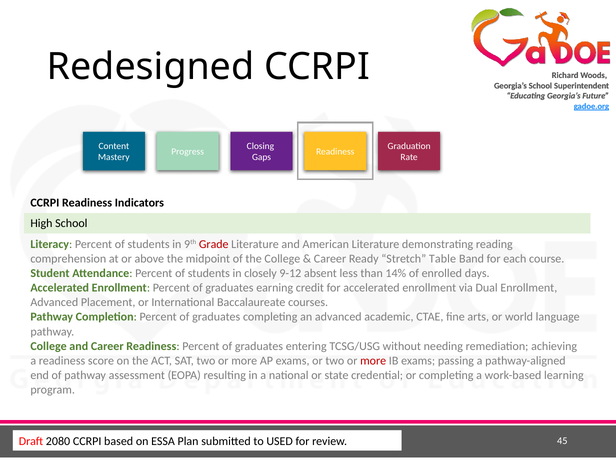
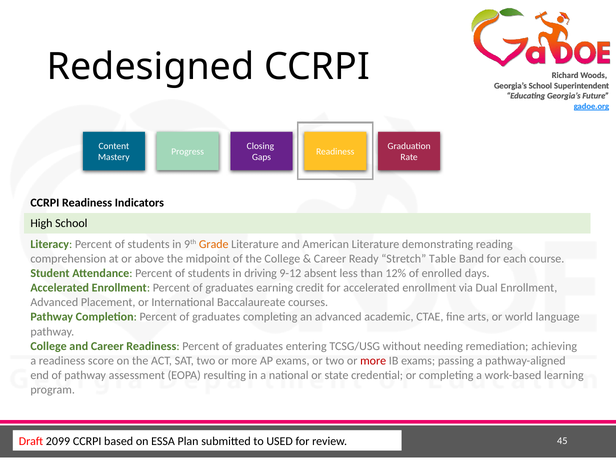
Grade colour: red -> orange
closely: closely -> driving
14%: 14% -> 12%
2080: 2080 -> 2099
